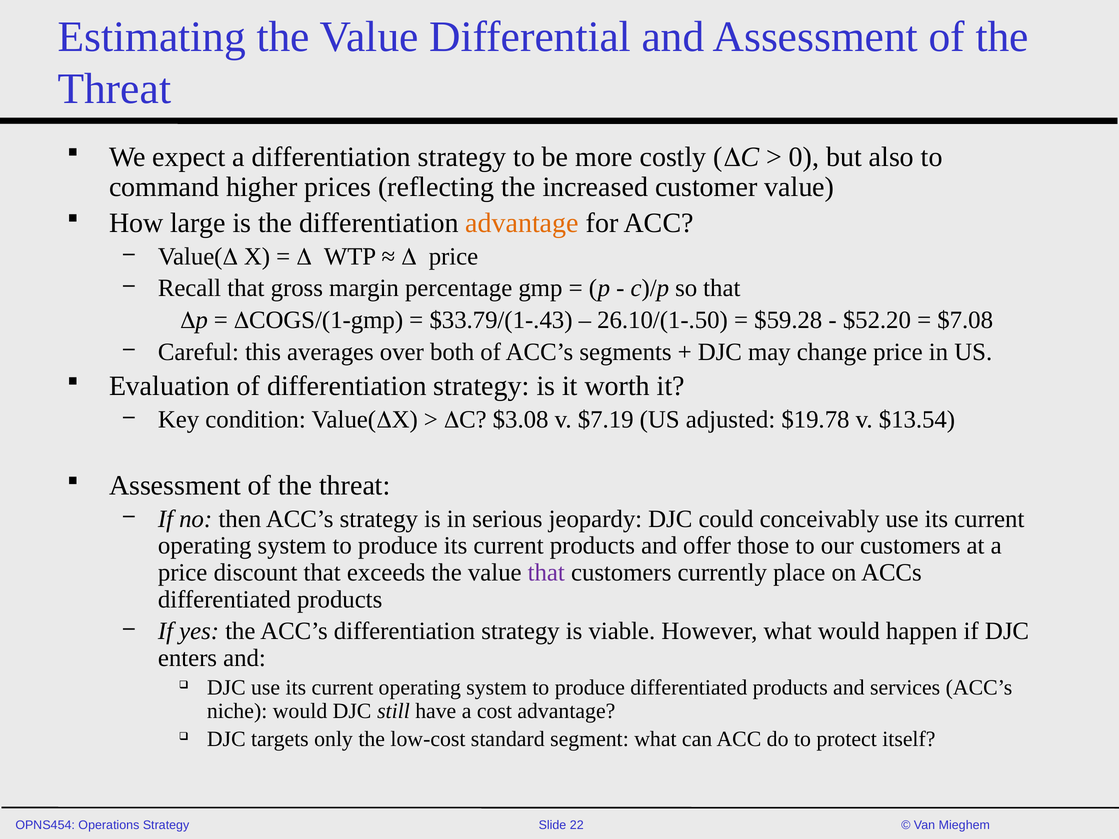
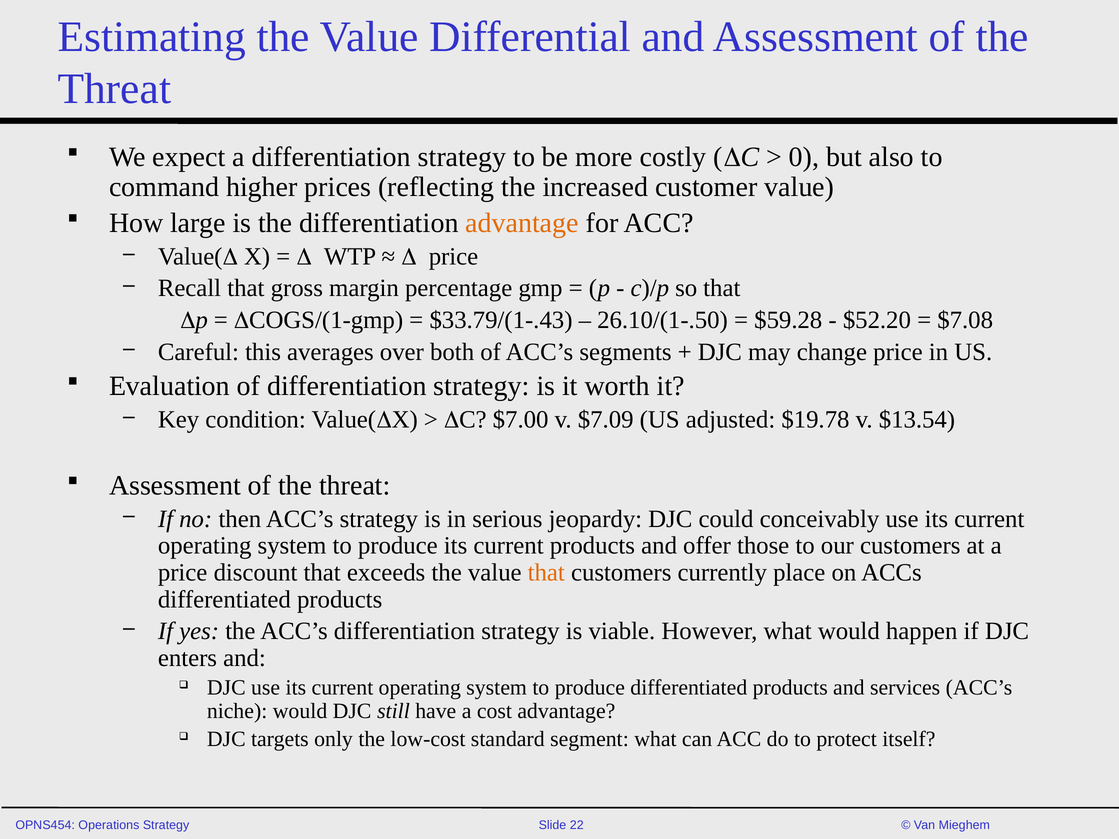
$3.08: $3.08 -> $7.00
$7.19: $7.19 -> $7.09
that at (546, 573) colour: purple -> orange
